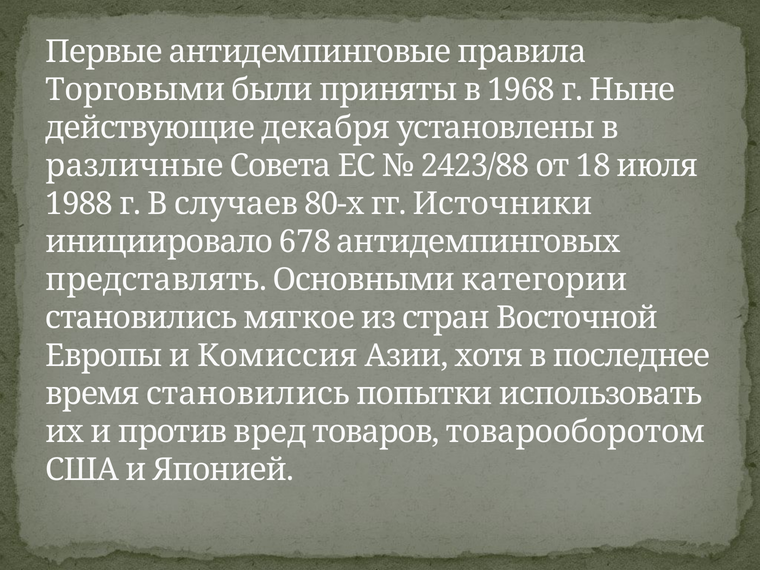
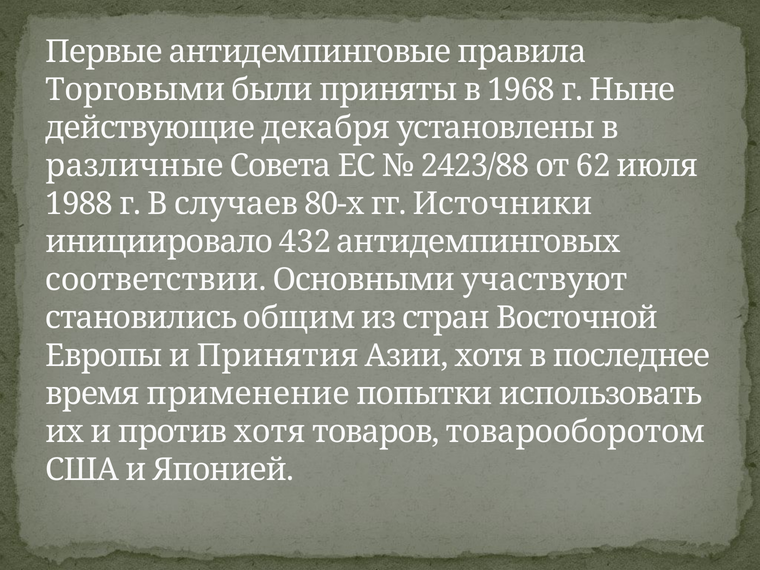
18: 18 -> 62
678: 678 -> 432
представлять: представлять -> соответствии
категории: категории -> участвуют
мягкое: мягкое -> общим
Комиссия: Комиссия -> Принятия
время становились: становились -> применение
против вред: вред -> хотя
